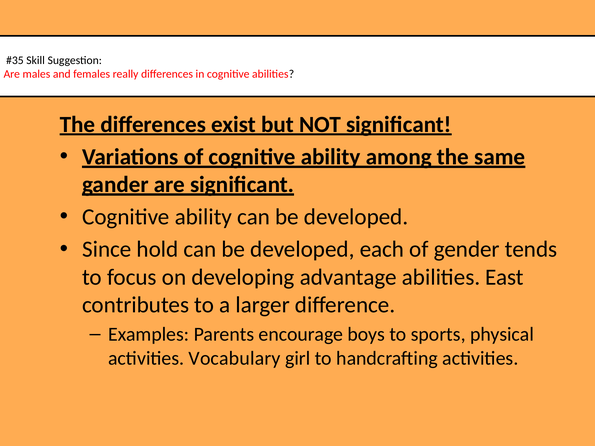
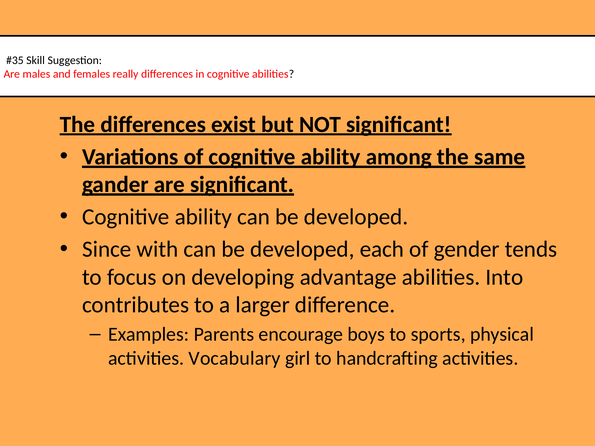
hold: hold -> with
East: East -> Into
